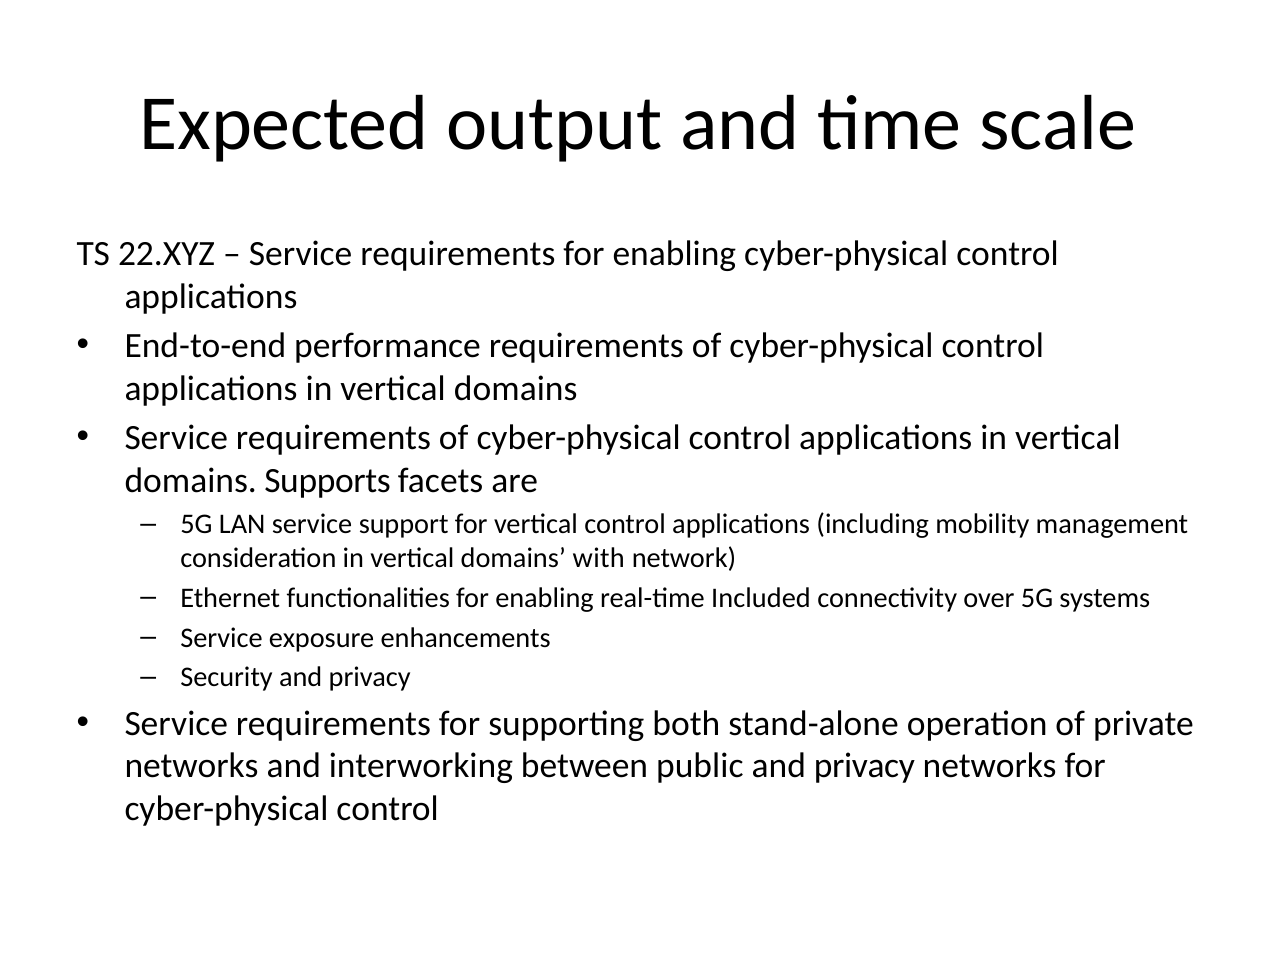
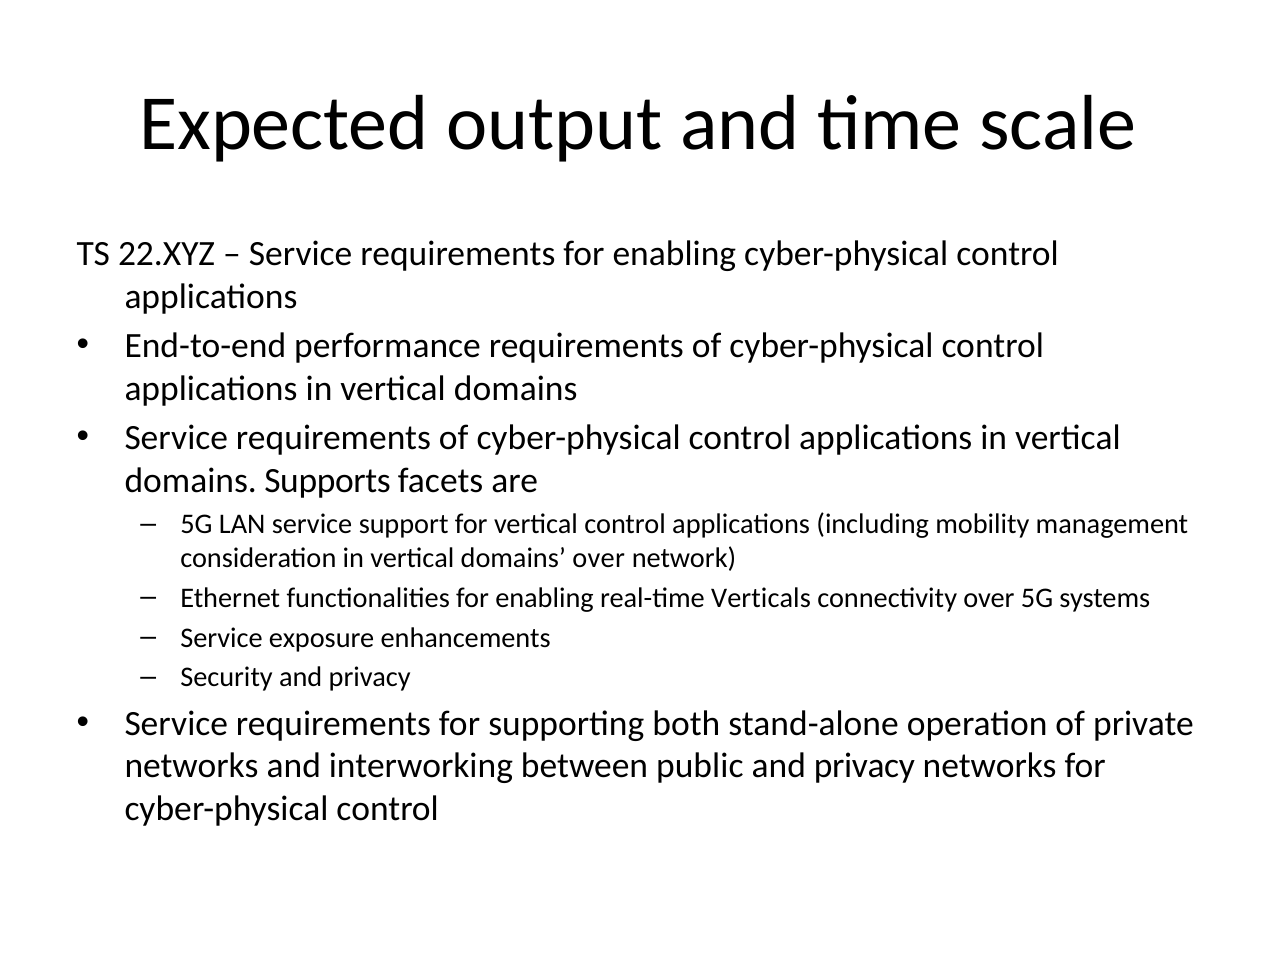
domains with: with -> over
Included: Included -> Verticals
